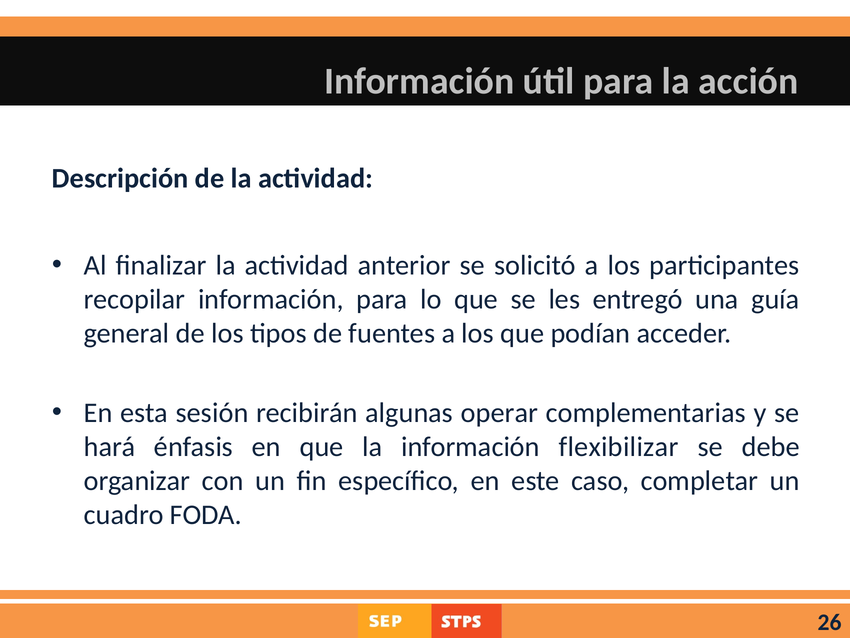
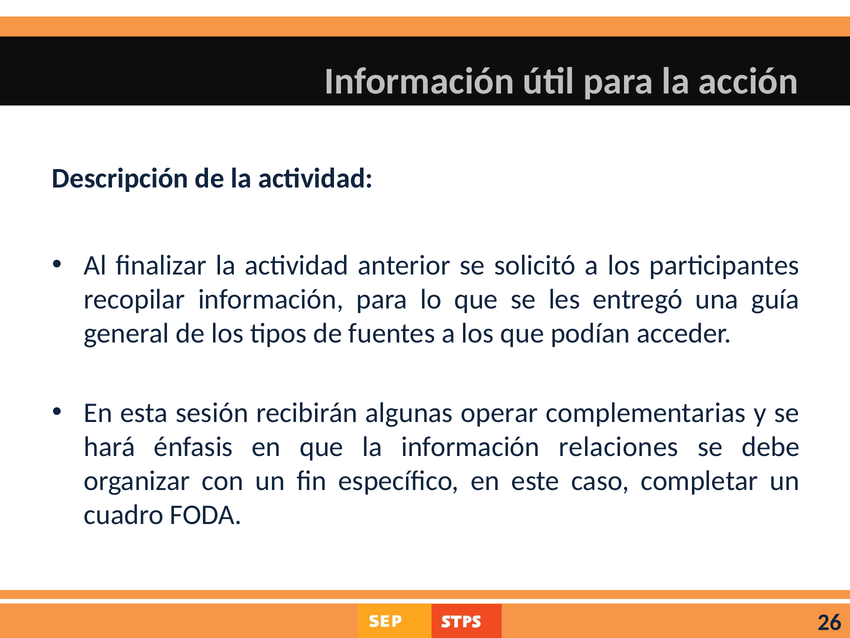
flexibilizar: flexibilizar -> relaciones
